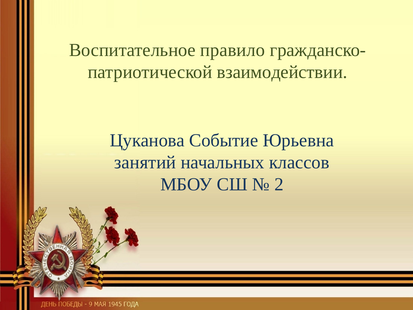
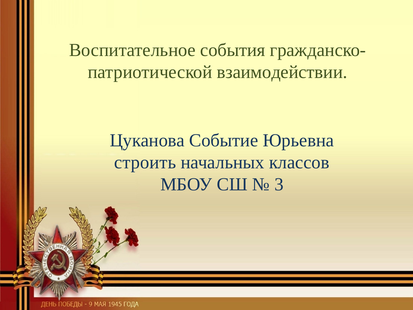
правило: правило -> события
занятий: занятий -> строить
2: 2 -> 3
